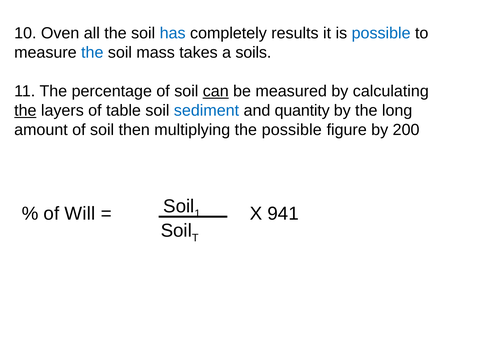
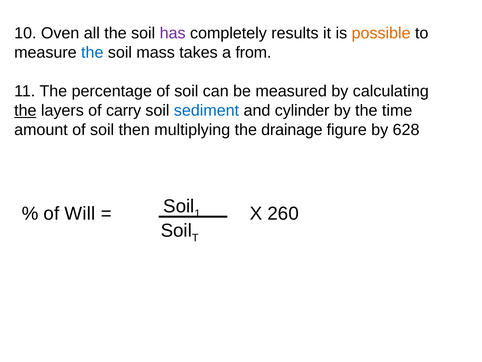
has colour: blue -> purple
possible at (381, 33) colour: blue -> orange
soils: soils -> from
can underline: present -> none
table: table -> carry
quantity: quantity -> cylinder
long: long -> time
the possible: possible -> drainage
200: 200 -> 628
941: 941 -> 260
